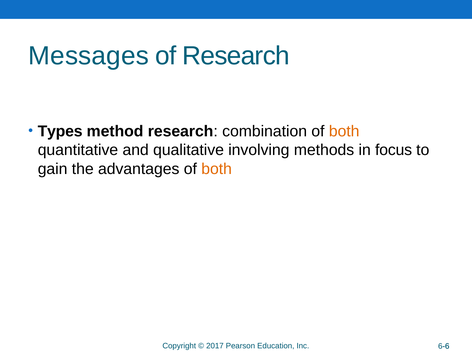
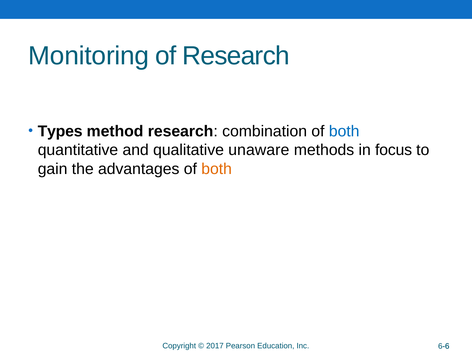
Messages: Messages -> Monitoring
both at (344, 131) colour: orange -> blue
involving: involving -> unaware
